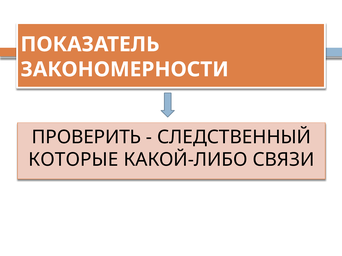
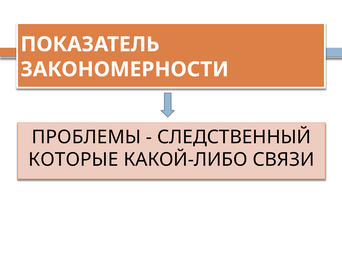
ПРОВЕРИТЬ: ПРОВЕРИТЬ -> ПРОБЛЕМЫ
